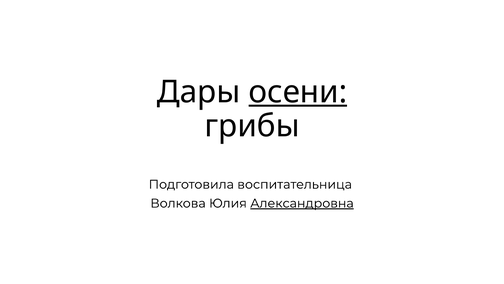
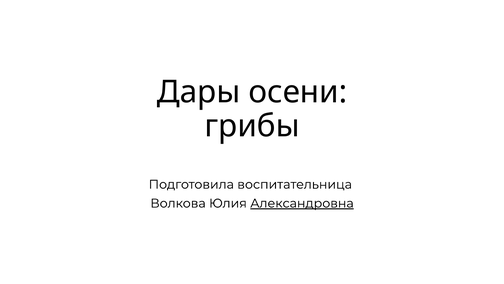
осени underline: present -> none
